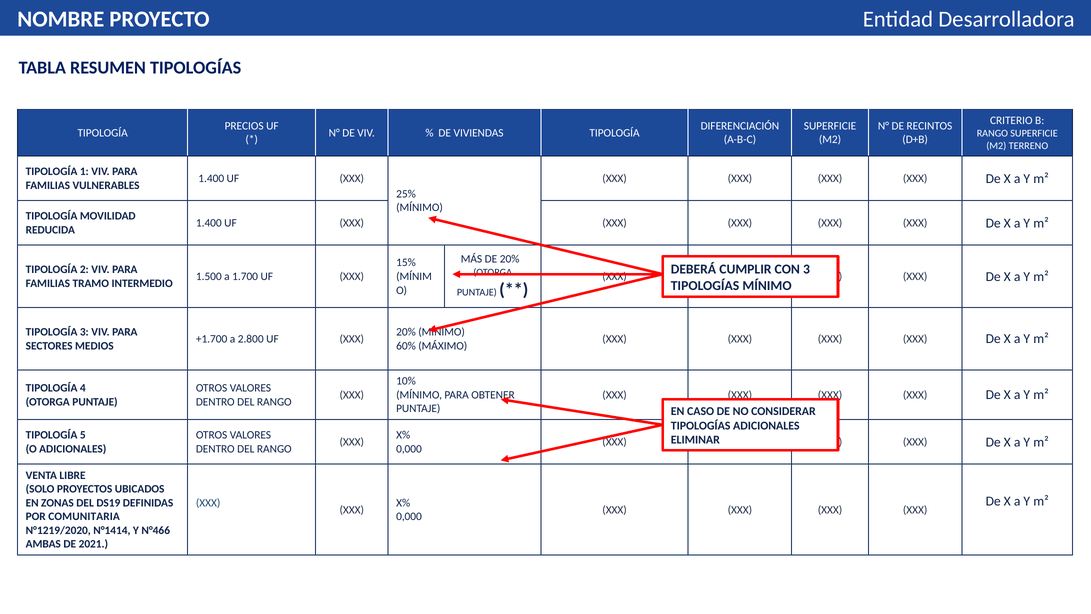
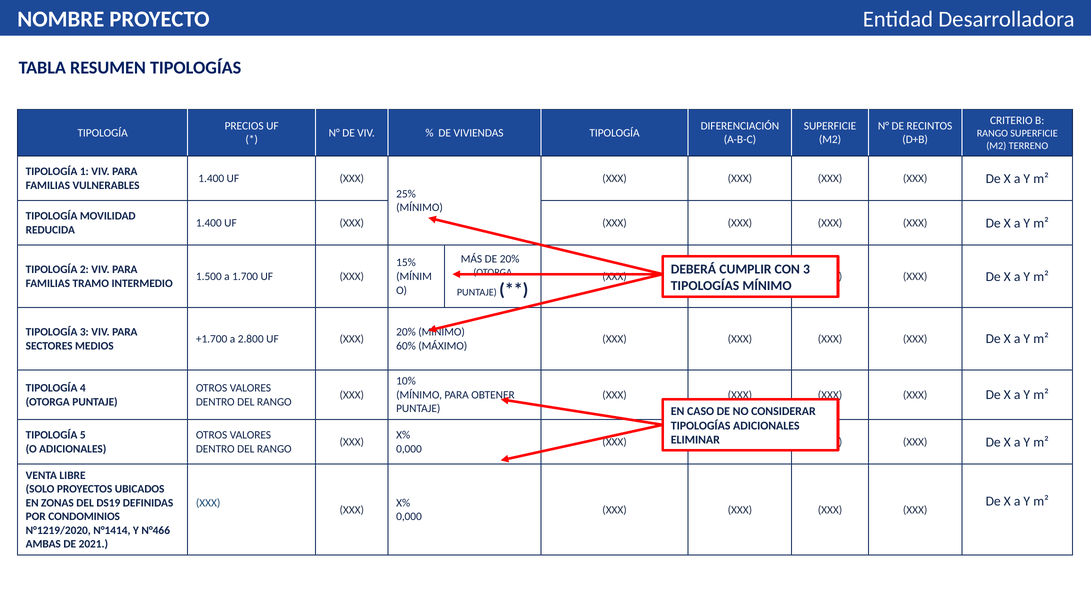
COMUNITARIA: COMUNITARIA -> CONDOMINIOS
